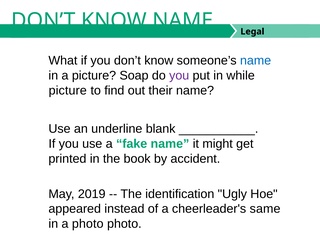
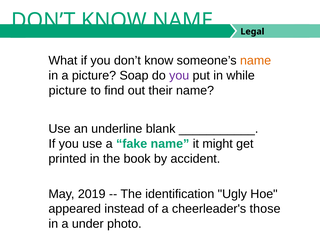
name at (256, 61) colour: blue -> orange
same: same -> those
a photo: photo -> under
